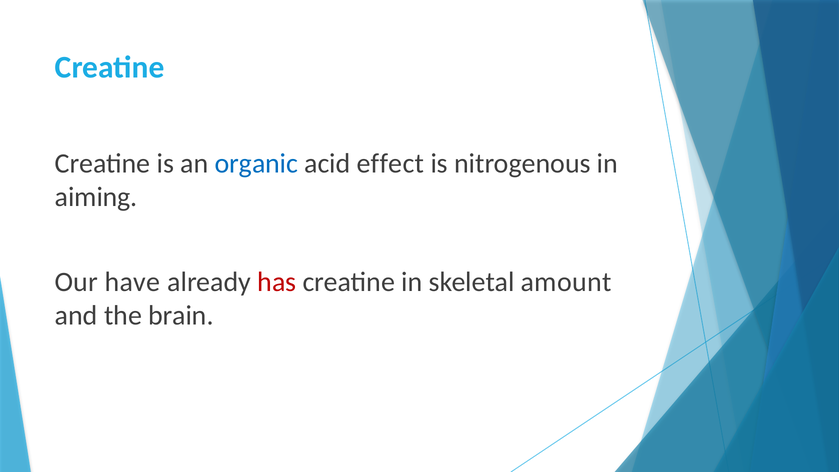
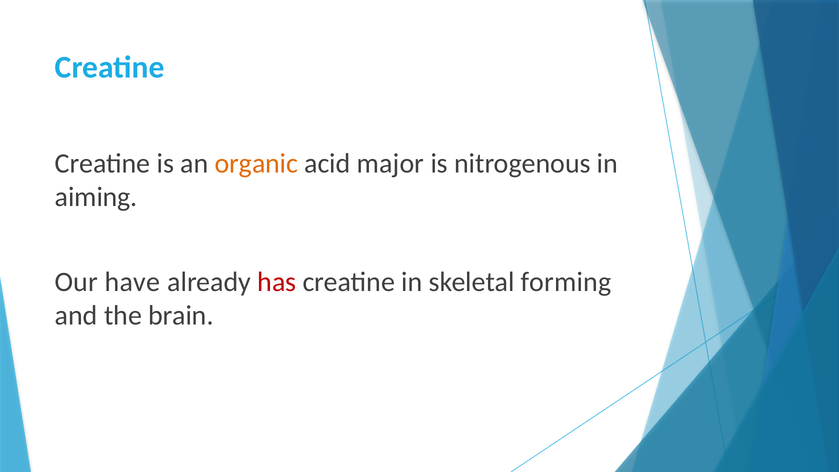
organic colour: blue -> orange
effect: effect -> major
amount: amount -> forming
